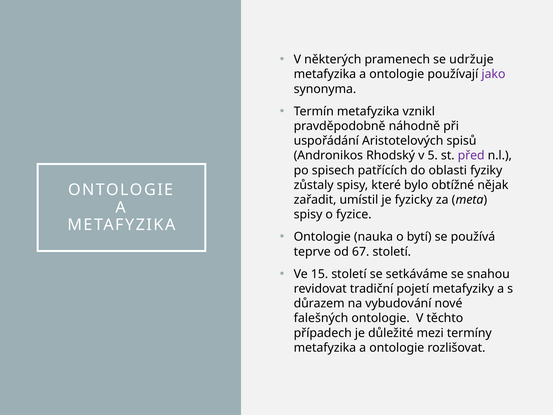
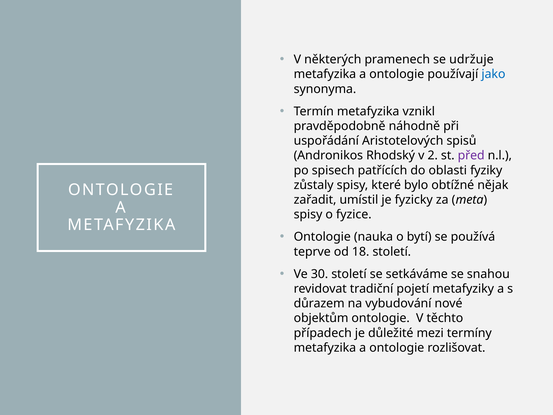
jako colour: purple -> blue
5: 5 -> 2
67: 67 -> 18
15: 15 -> 30
falešných: falešných -> objektům
